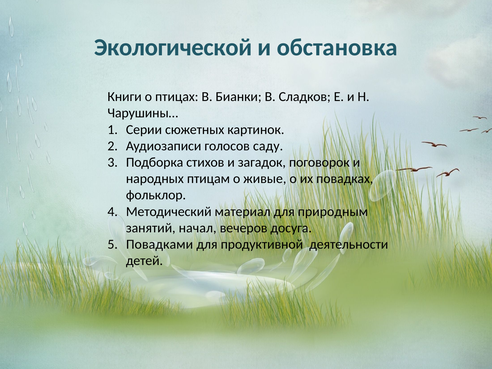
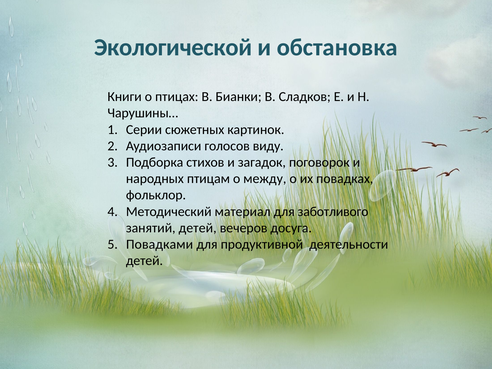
саду: саду -> виду
живые: живые -> между
природным: природным -> заботливого
занятий начал: начал -> детей
